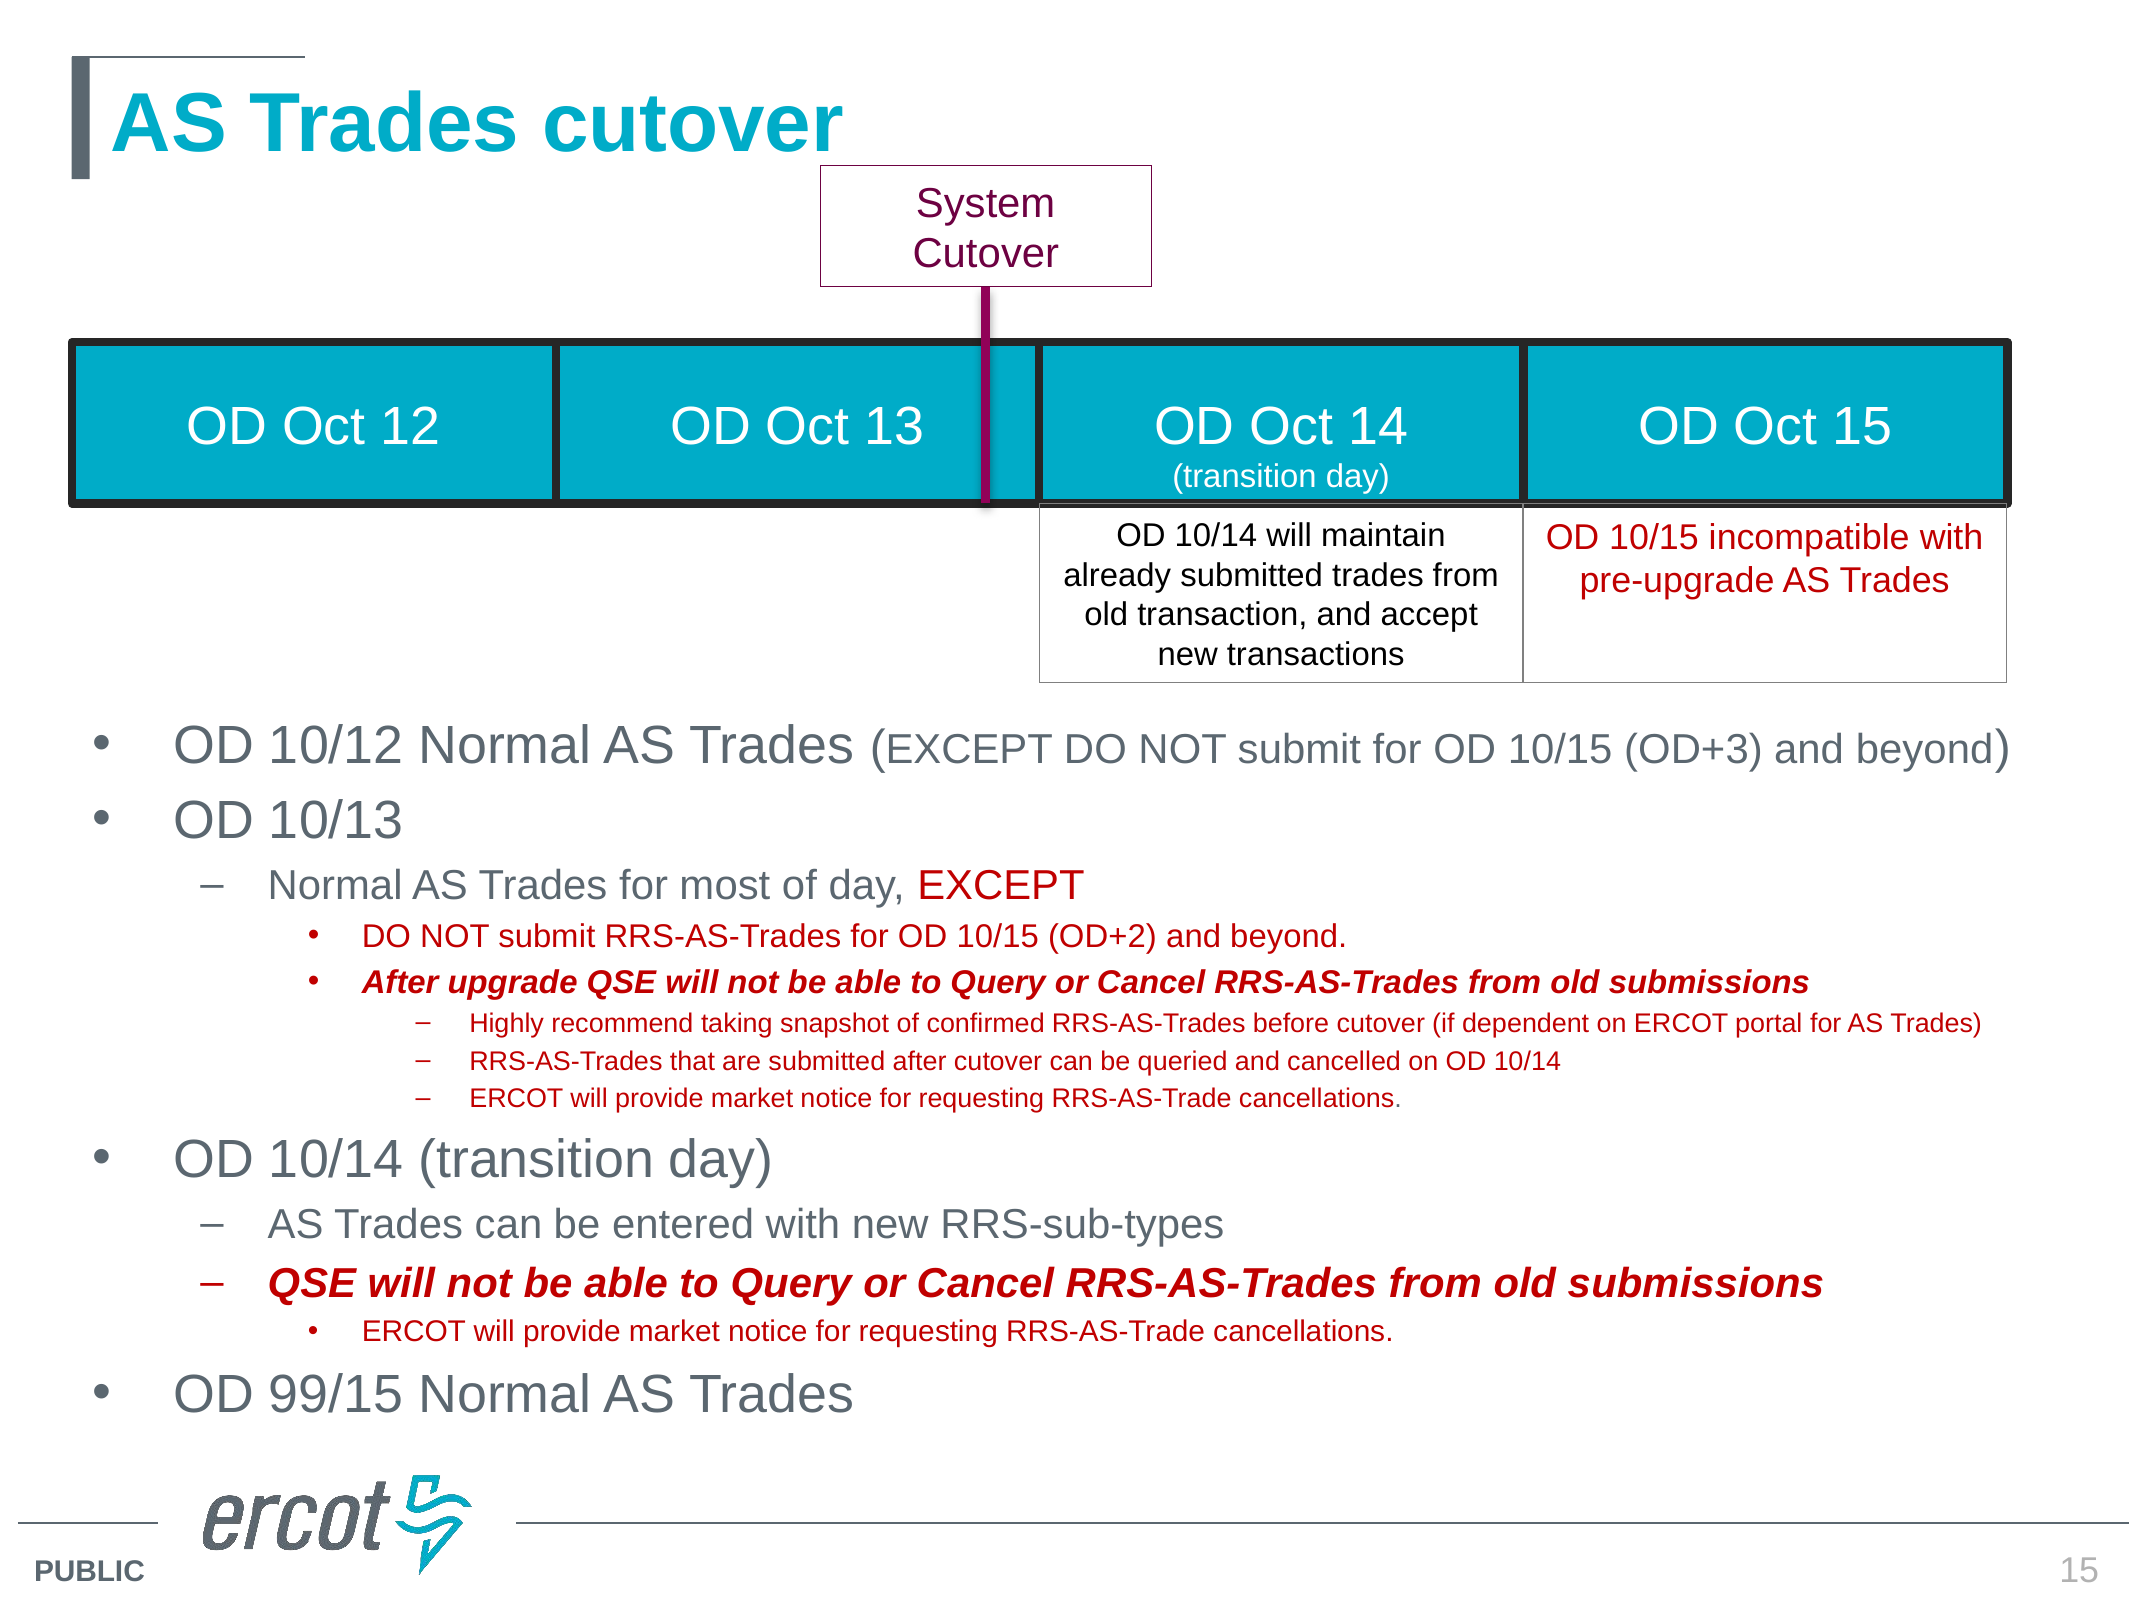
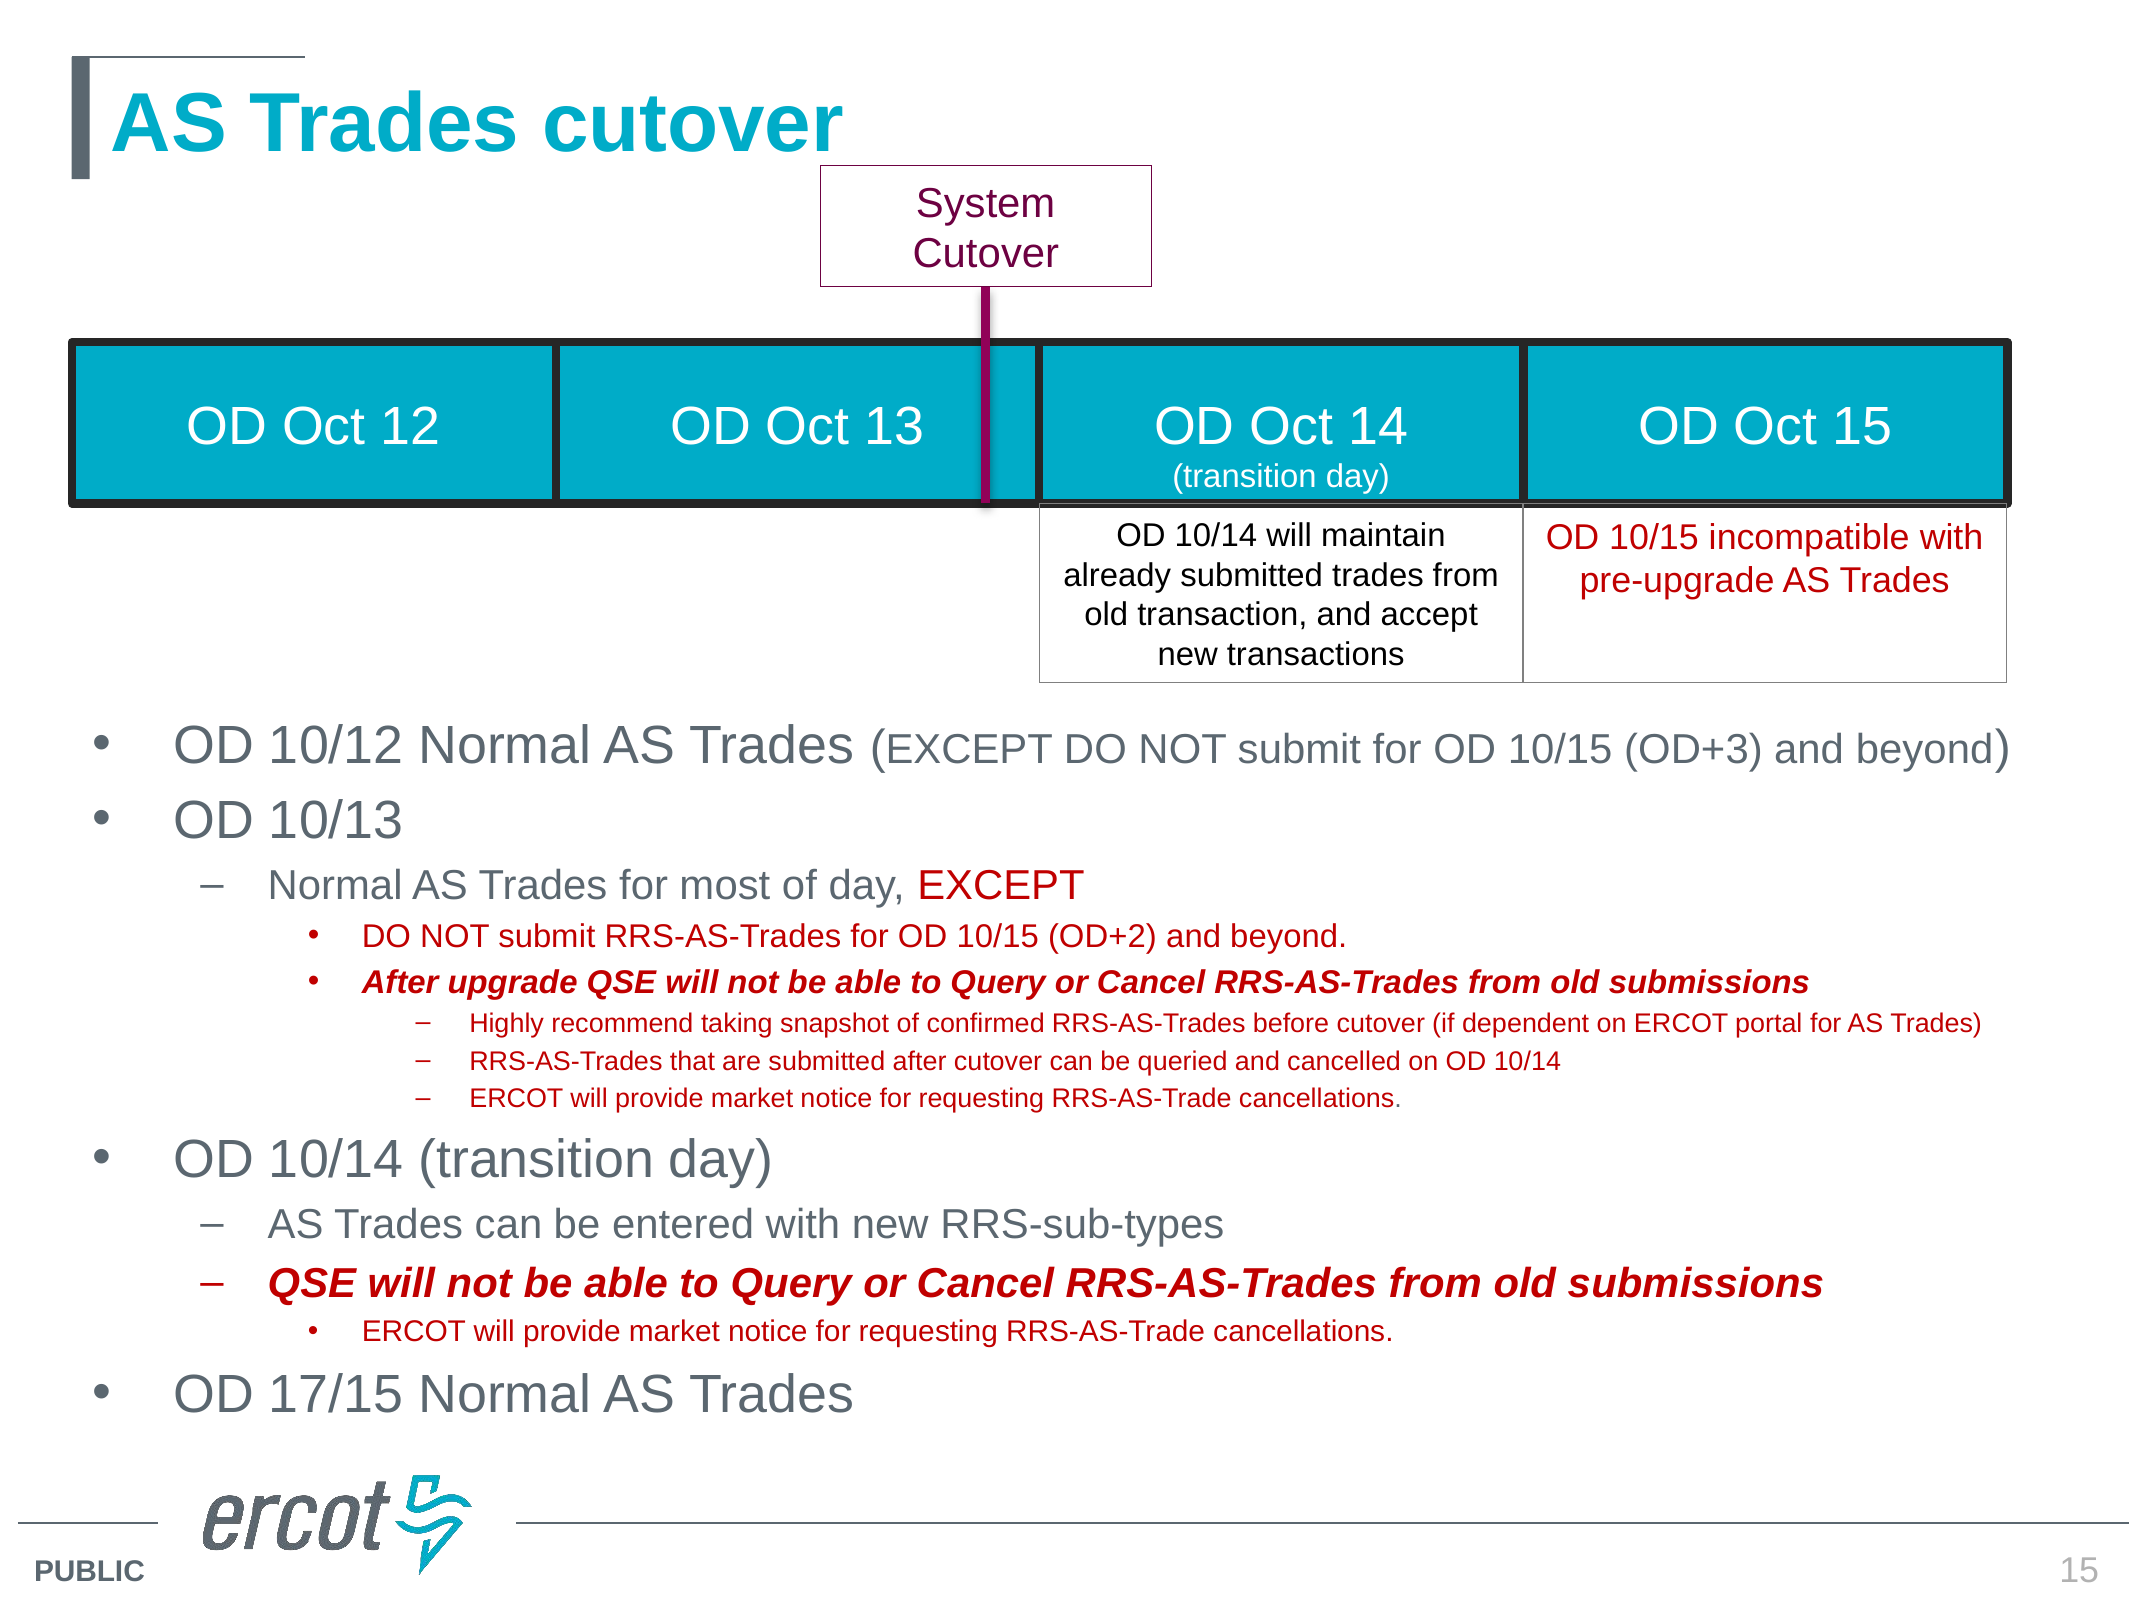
99/15: 99/15 -> 17/15
